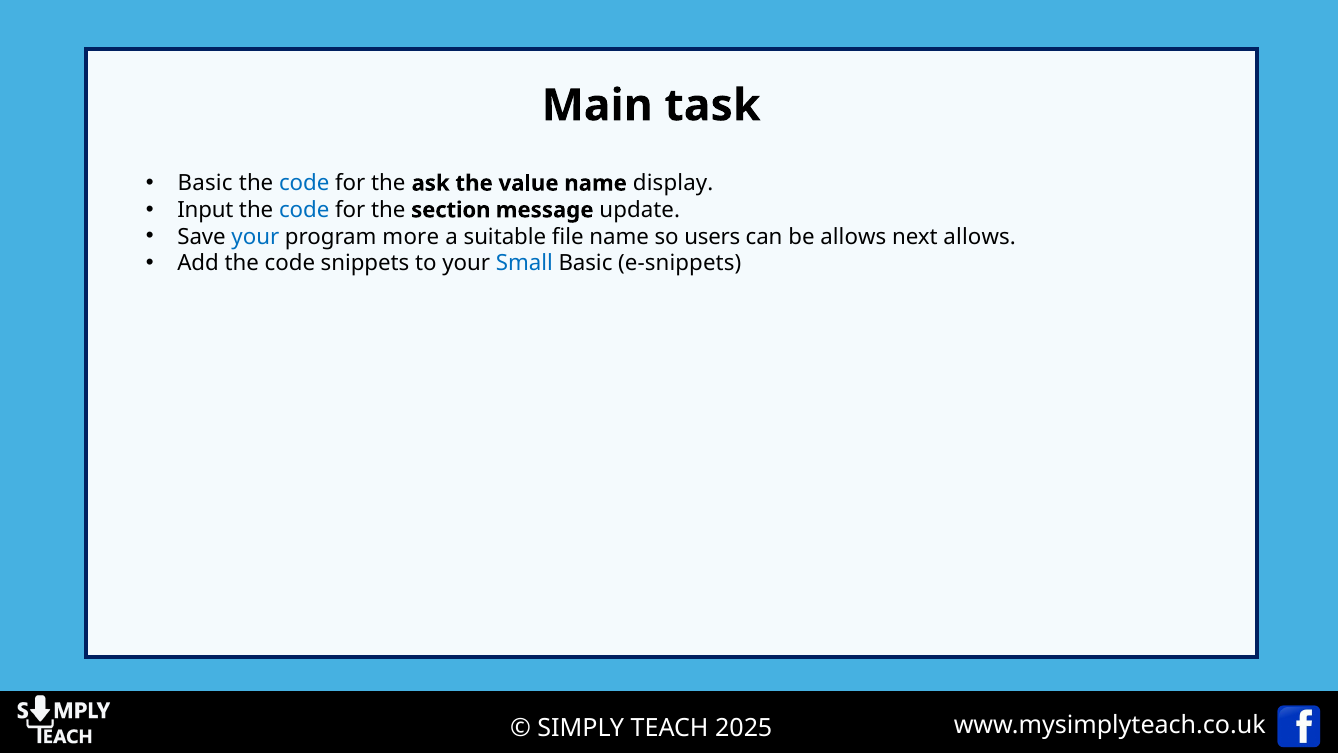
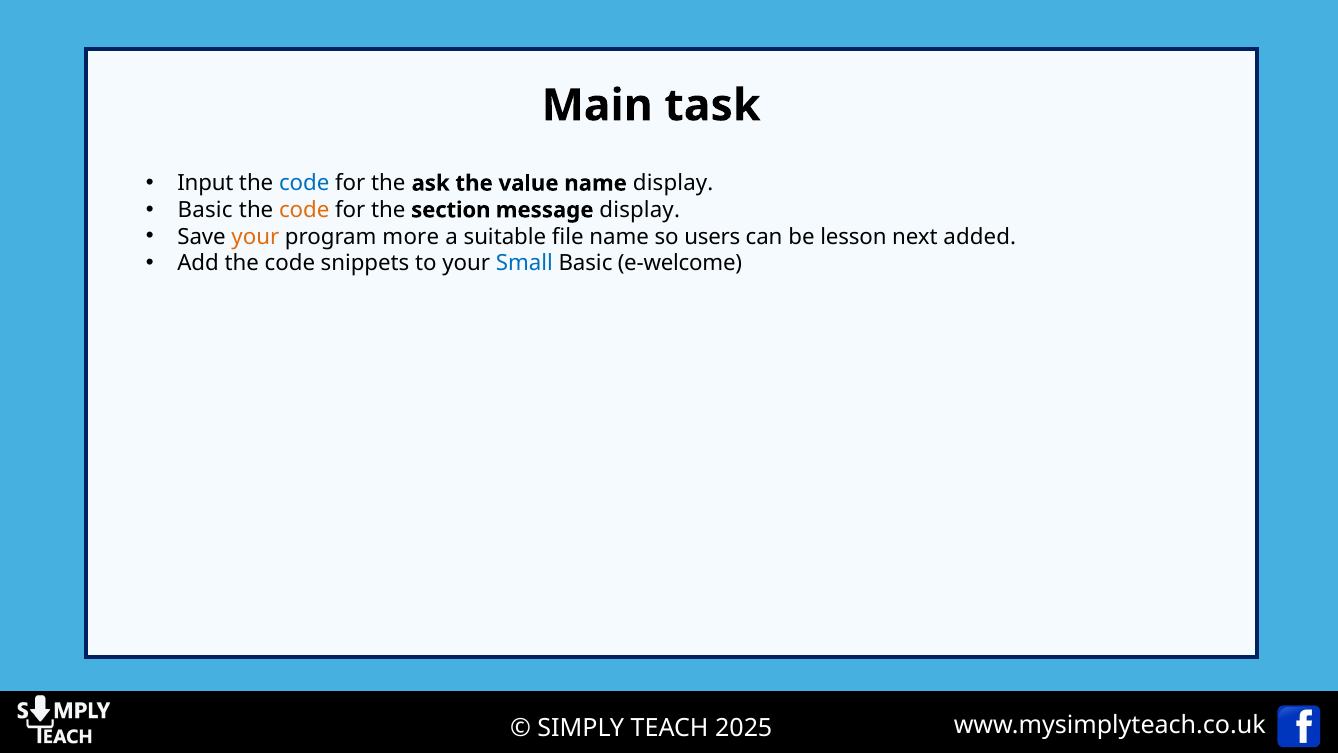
Basic at (205, 183): Basic -> Input
Input at (205, 210): Input -> Basic
code at (304, 210) colour: blue -> orange
message update: update -> display
your at (255, 237) colour: blue -> orange
be allows: allows -> lesson
next allows: allows -> added
e-snippets: e-snippets -> e-welcome
